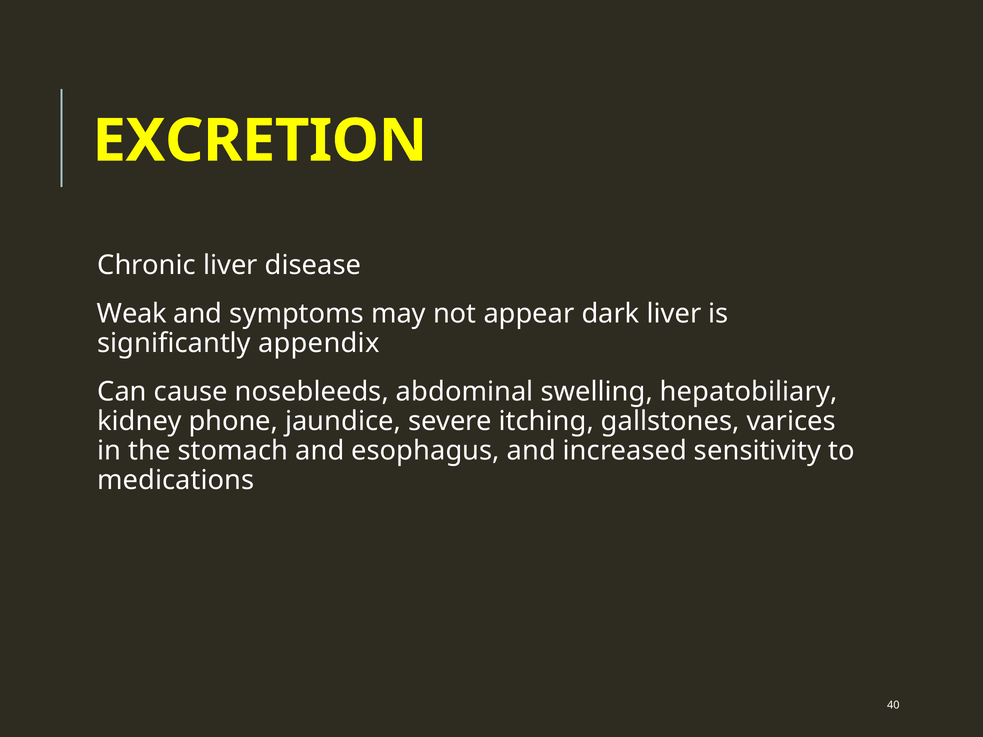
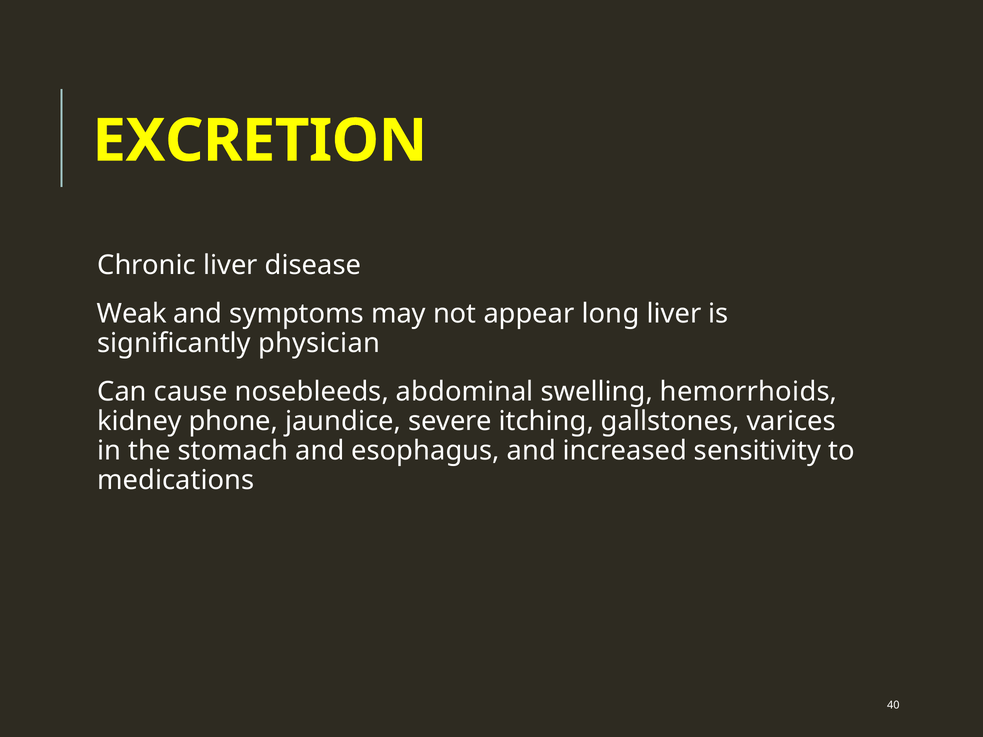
dark: dark -> long
appendix: appendix -> physician
hepatobiliary: hepatobiliary -> hemorrhoids
